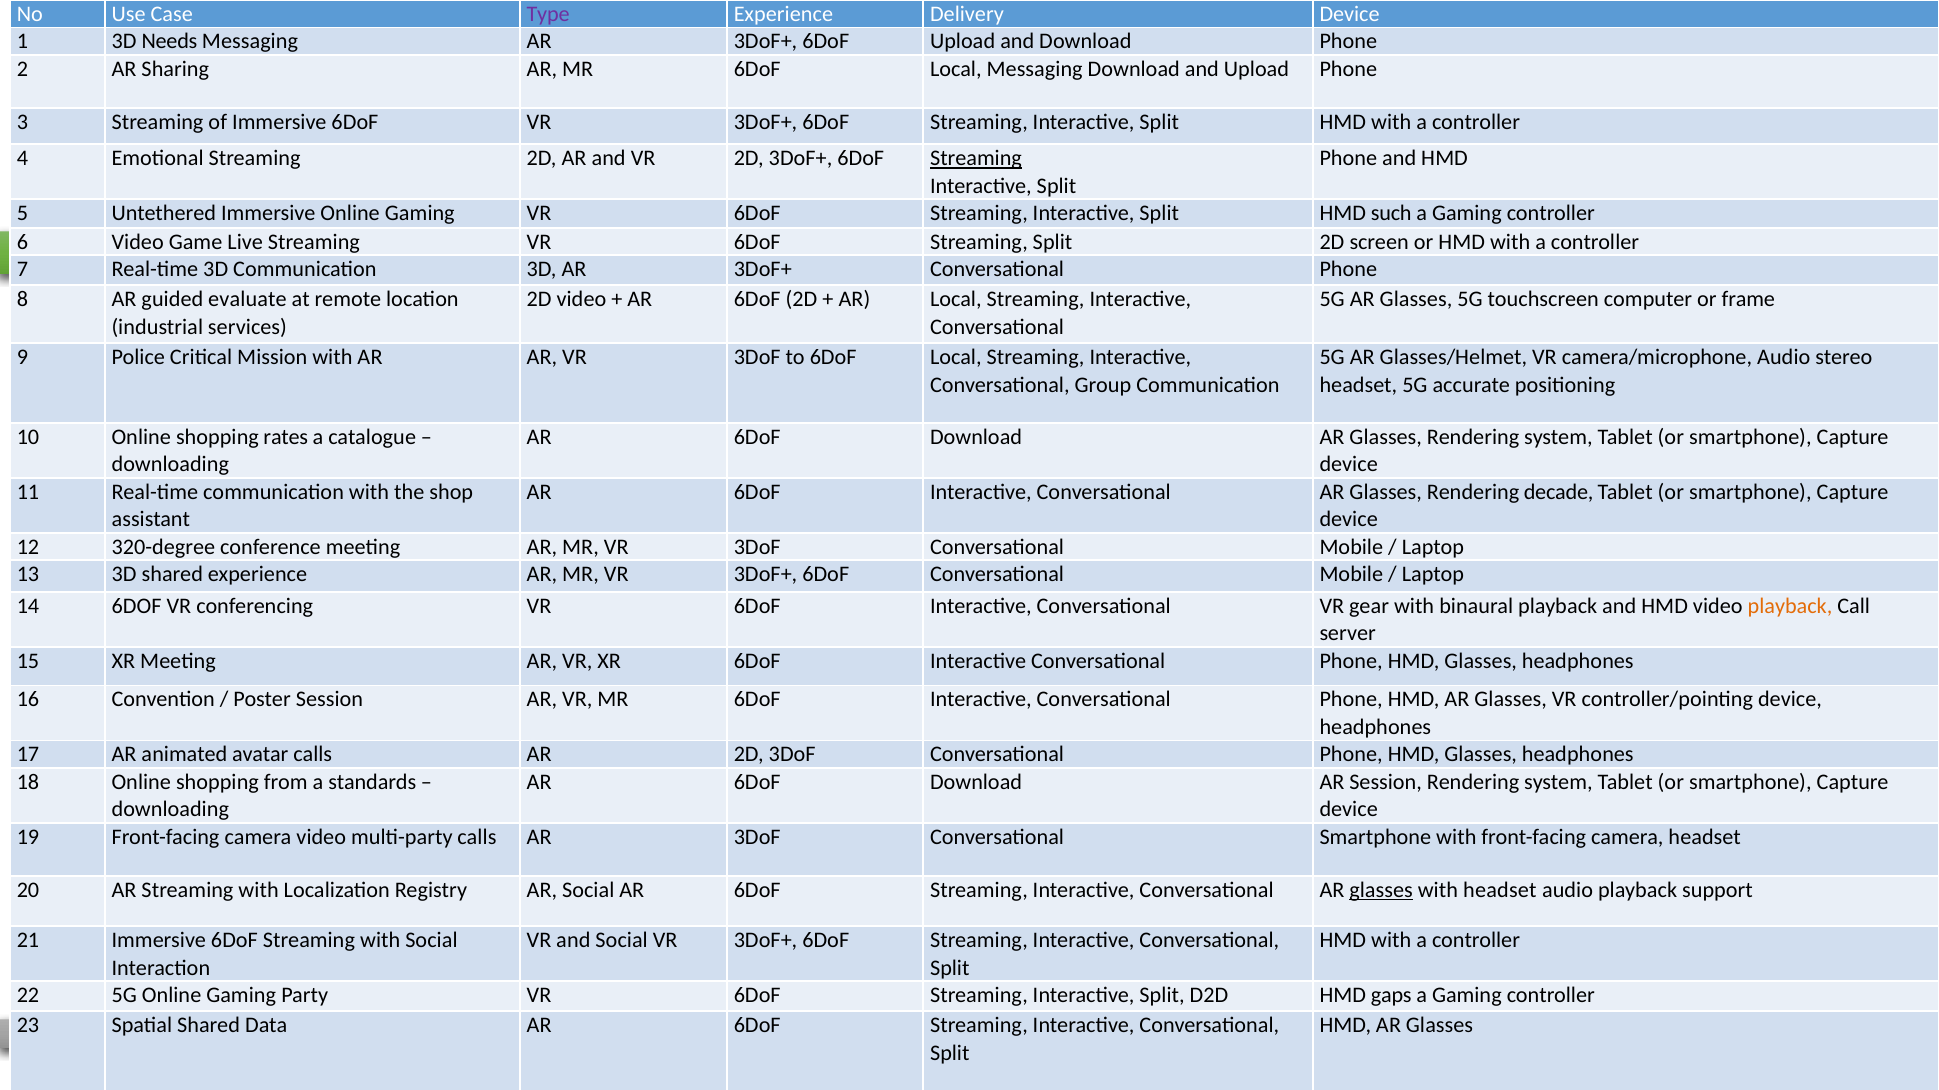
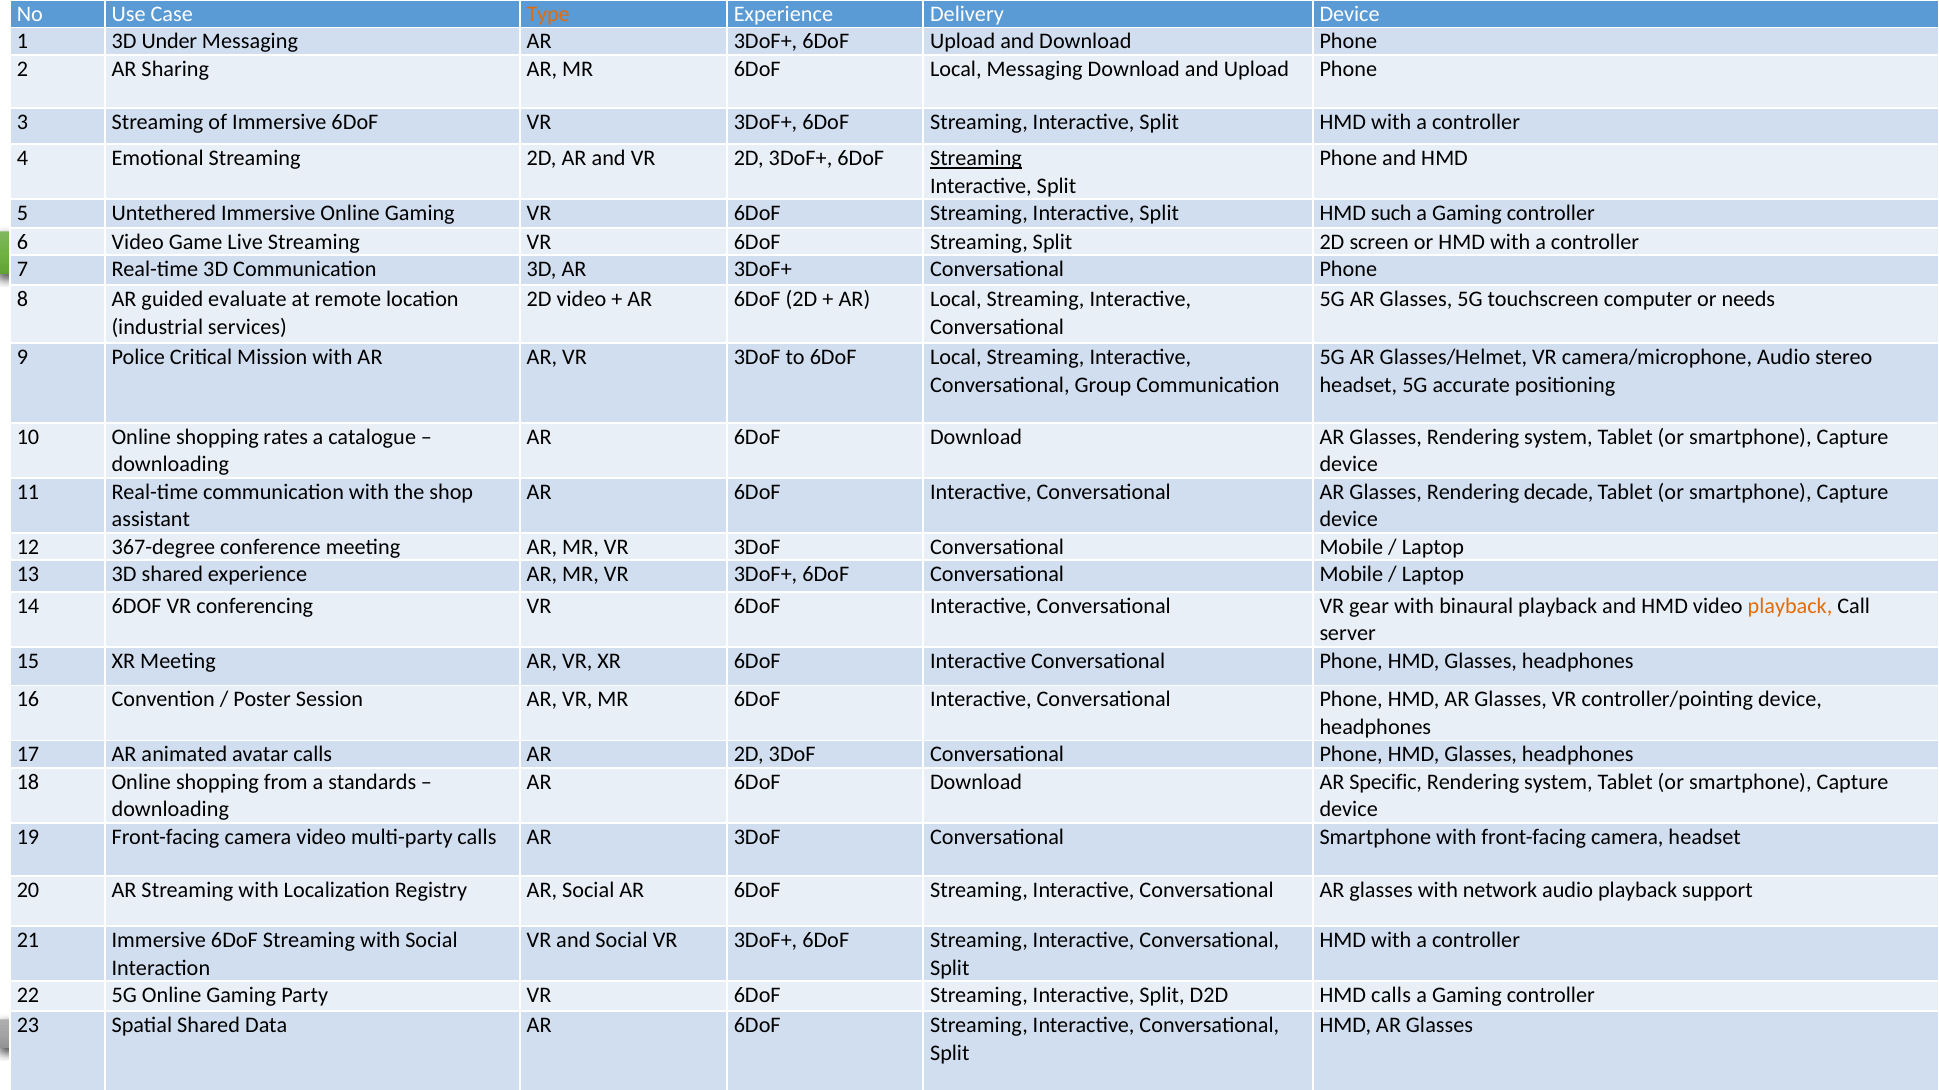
Type colour: purple -> orange
Needs: Needs -> Under
frame: frame -> needs
320-degree: 320-degree -> 367-degree
AR Session: Session -> Specific
glasses at (1381, 891) underline: present -> none
with headset: headset -> network
HMD gaps: gaps -> calls
